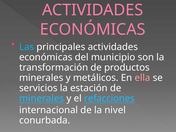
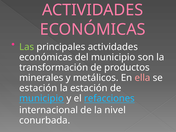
Las colour: light blue -> light green
servicios at (38, 88): servicios -> estación
minerales at (42, 98): minerales -> municipio
